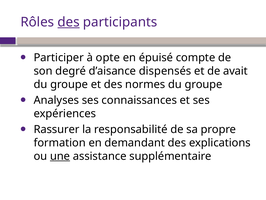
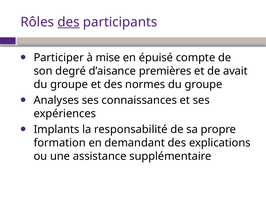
opte: opte -> mise
dispensés: dispensés -> premières
Rassurer: Rassurer -> Implants
une underline: present -> none
